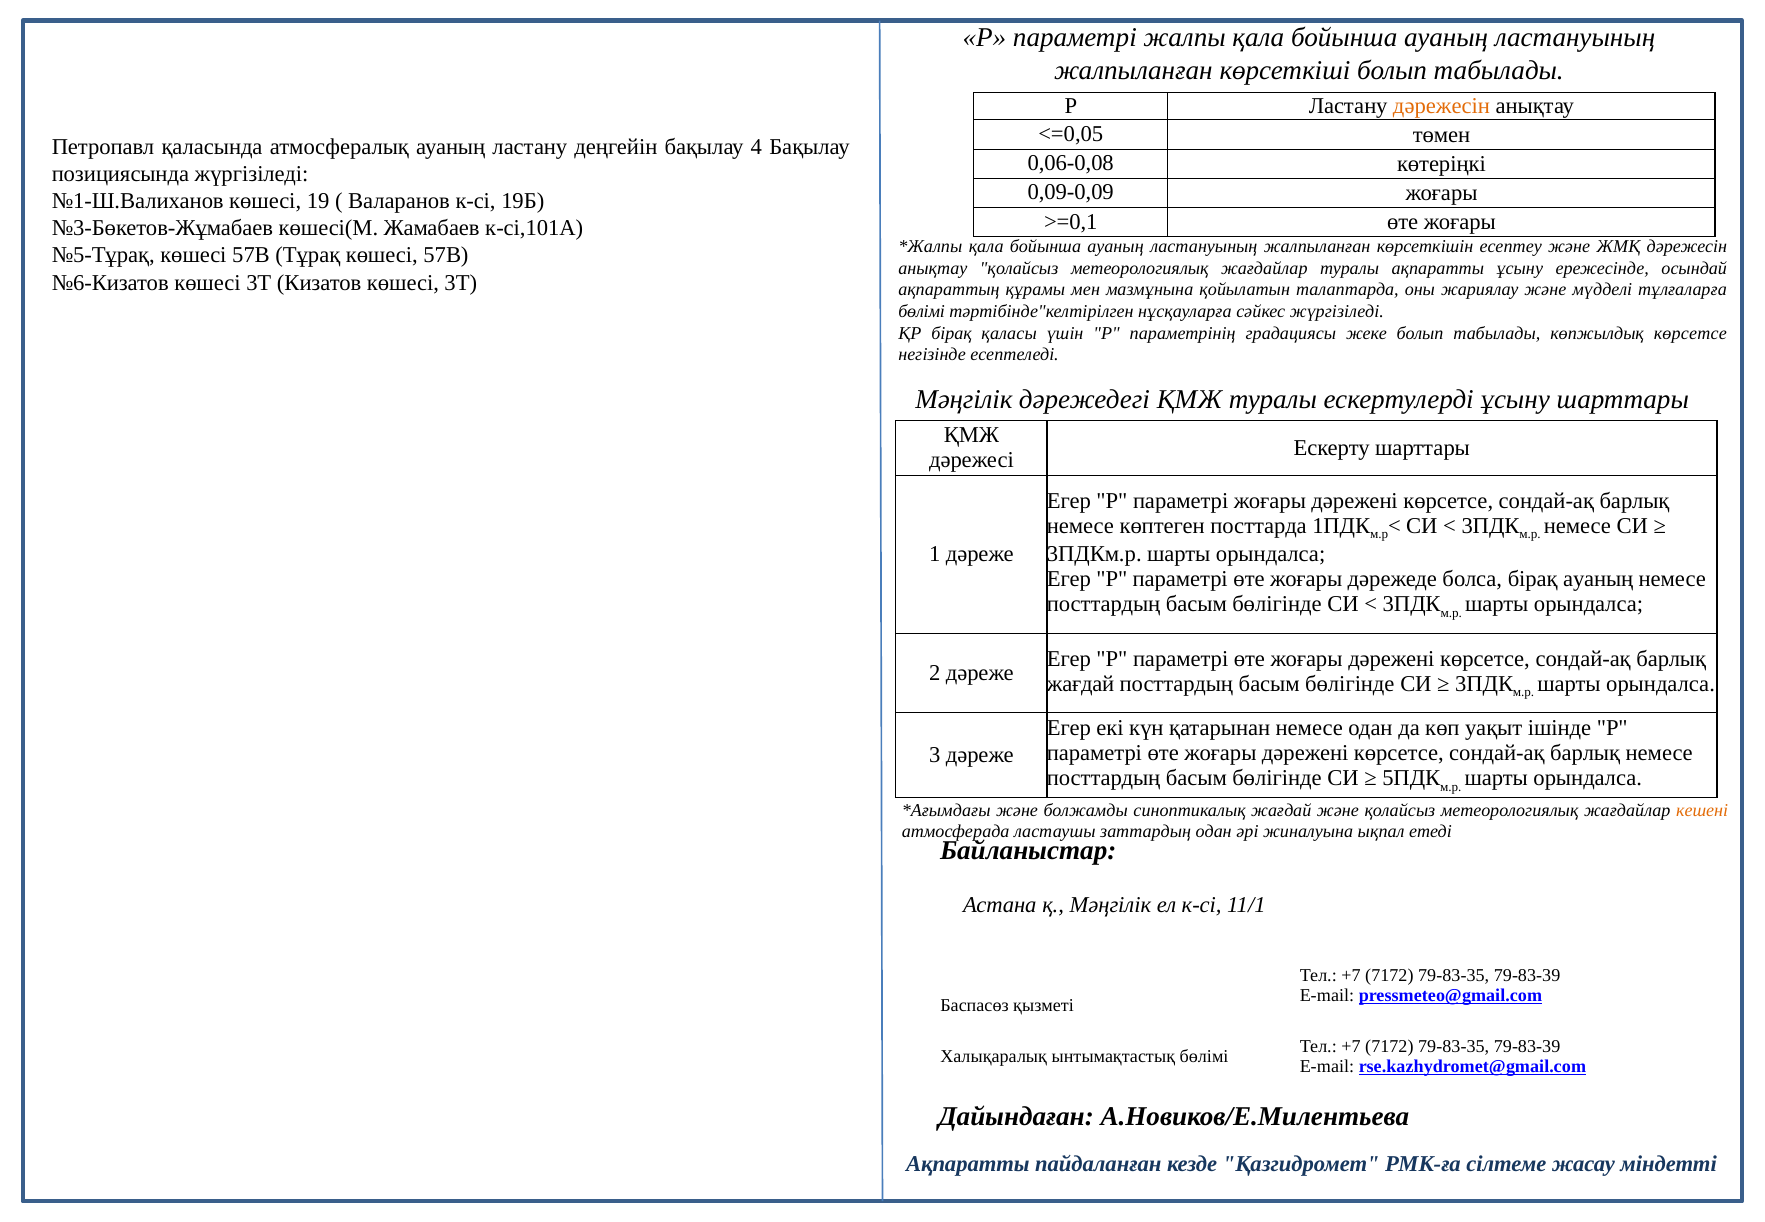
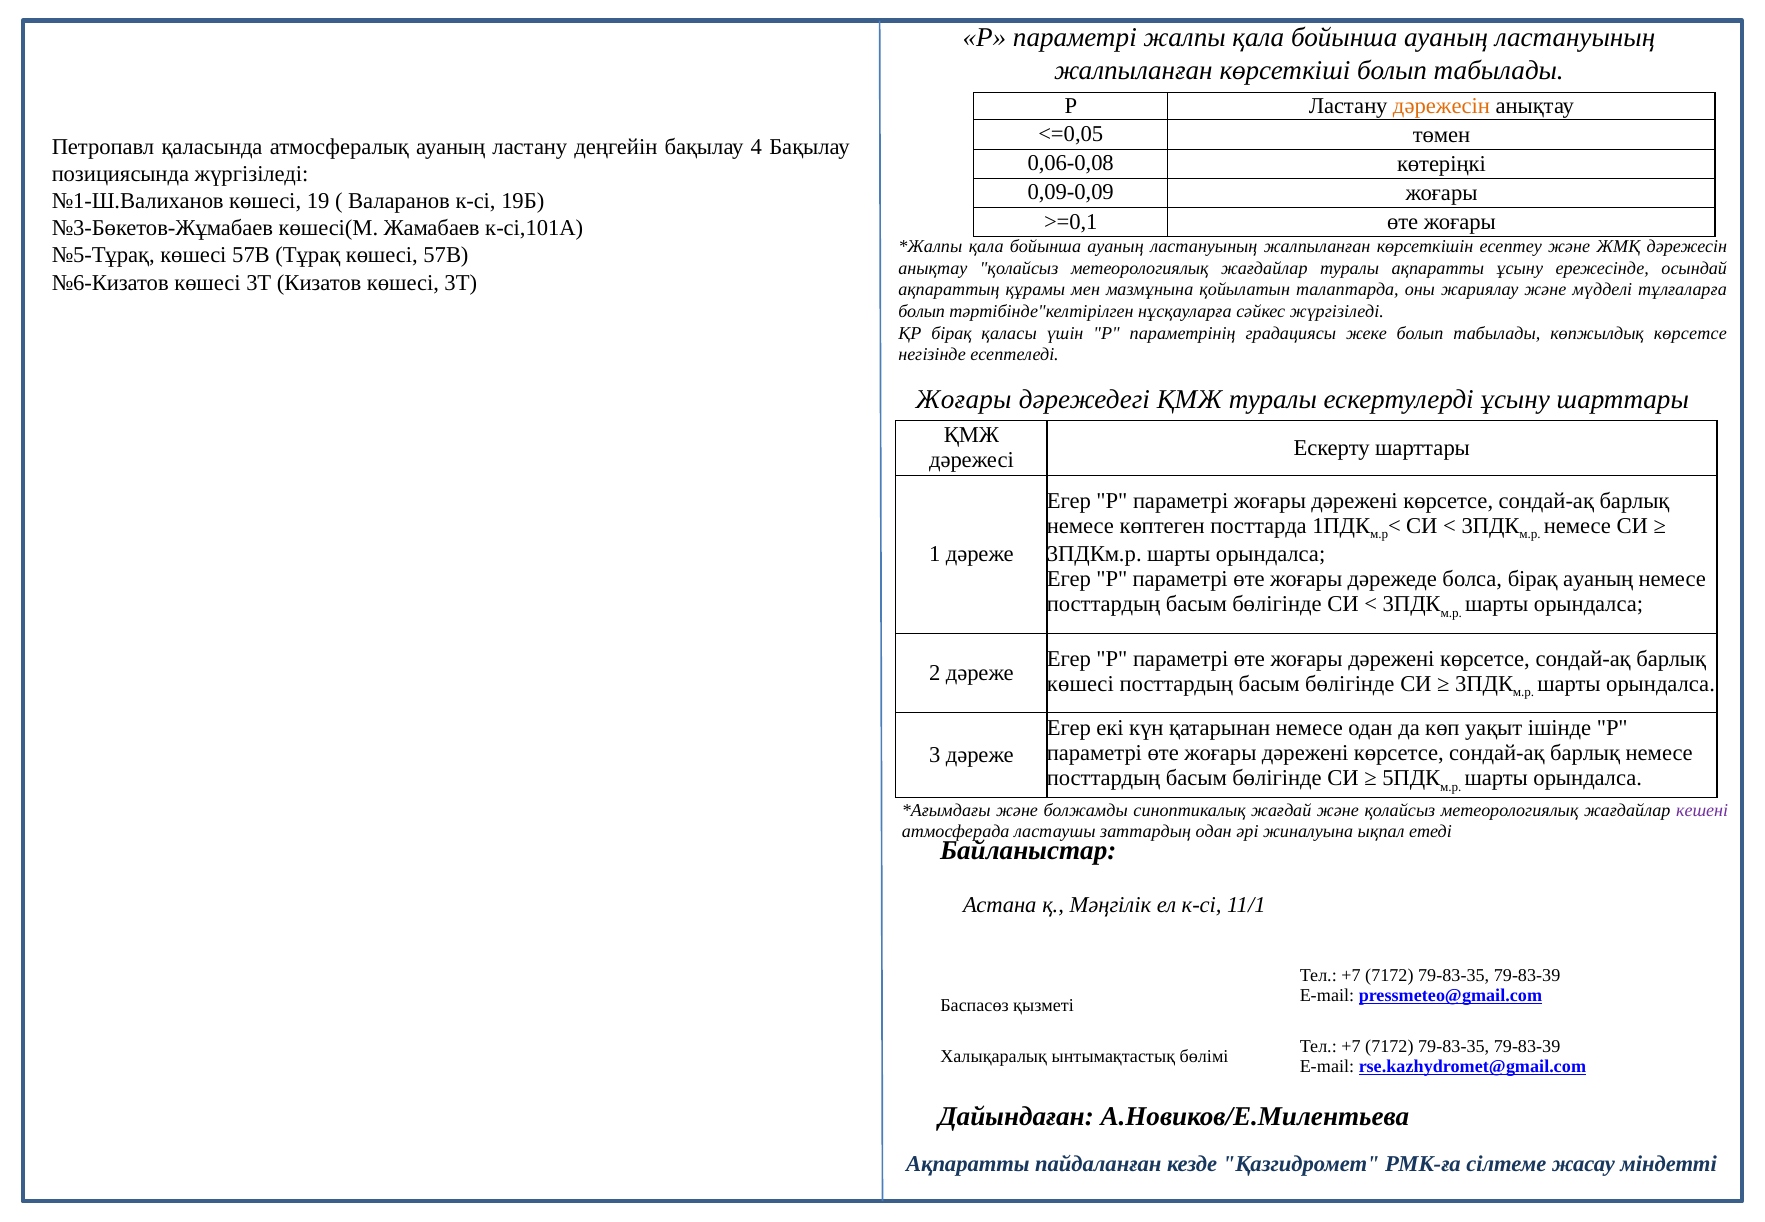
бөлімі at (922, 312): бөлімі -> болып
Мәңгілік at (964, 399): Мәңгілік -> Жоғары
жағдай at (1081, 684): жағдай -> көшесі
кешені colour: orange -> purple
